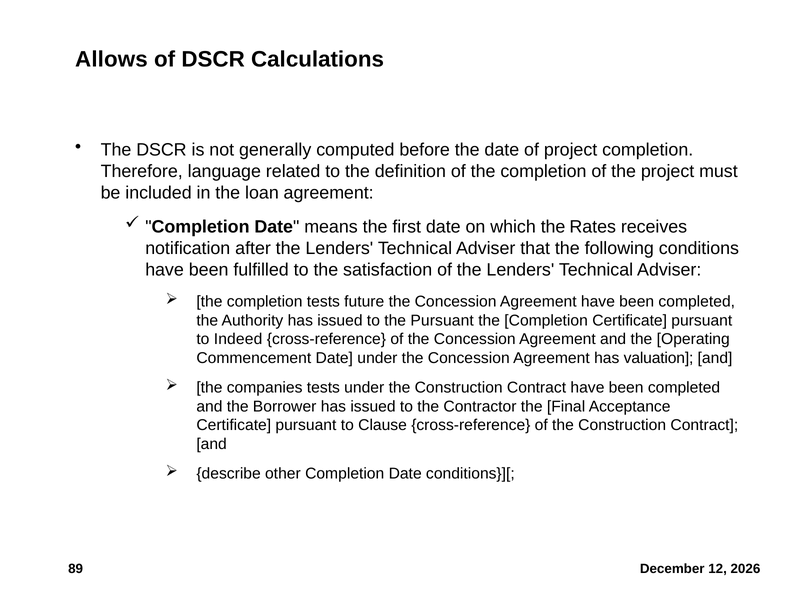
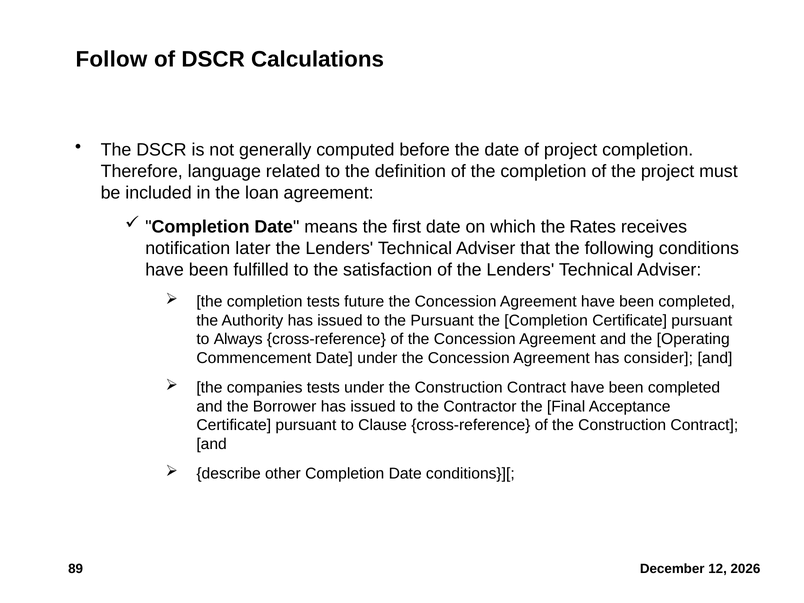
Allows: Allows -> Follow
after: after -> later
Indeed: Indeed -> Always
valuation: valuation -> consider
